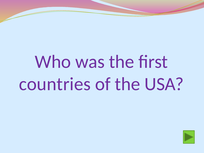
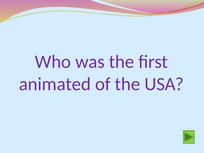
countries: countries -> animated
